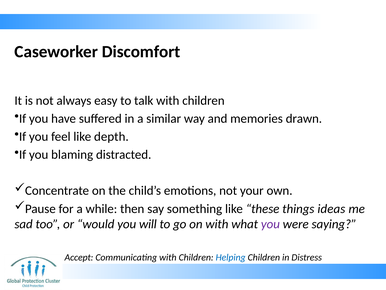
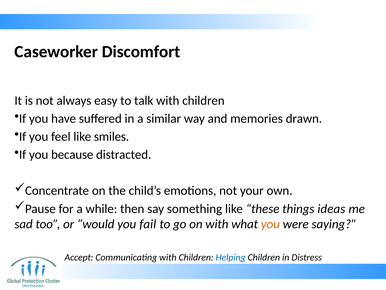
depth: depth -> smiles
blaming: blaming -> because
will: will -> fail
you at (270, 224) colour: purple -> orange
